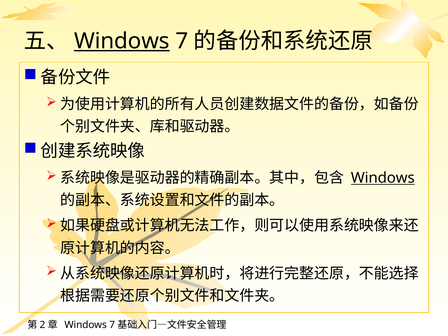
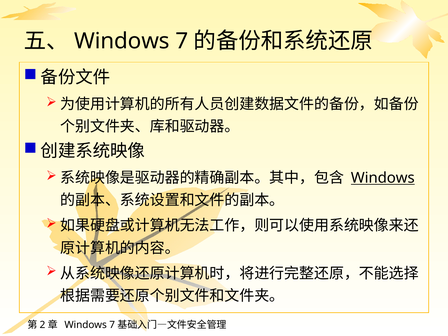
Windows at (122, 41) underline: present -> none
